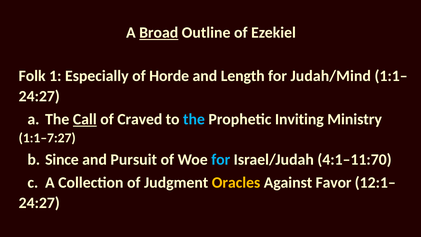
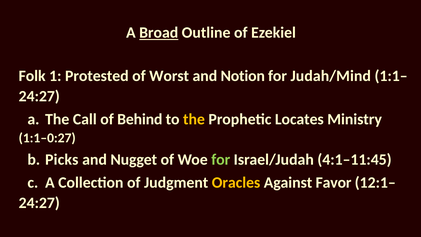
Especially: Especially -> Protested
Horde: Horde -> Worst
Length: Length -> Notion
Call underline: present -> none
Craved: Craved -> Behind
the at (194, 119) colour: light blue -> yellow
Inviting: Inviting -> Locates
1:1–7:27: 1:1–7:27 -> 1:1–0:27
Since: Since -> Picks
Pursuit: Pursuit -> Nugget
for at (221, 160) colour: light blue -> light green
4:1–11:70: 4:1–11:70 -> 4:1–11:45
